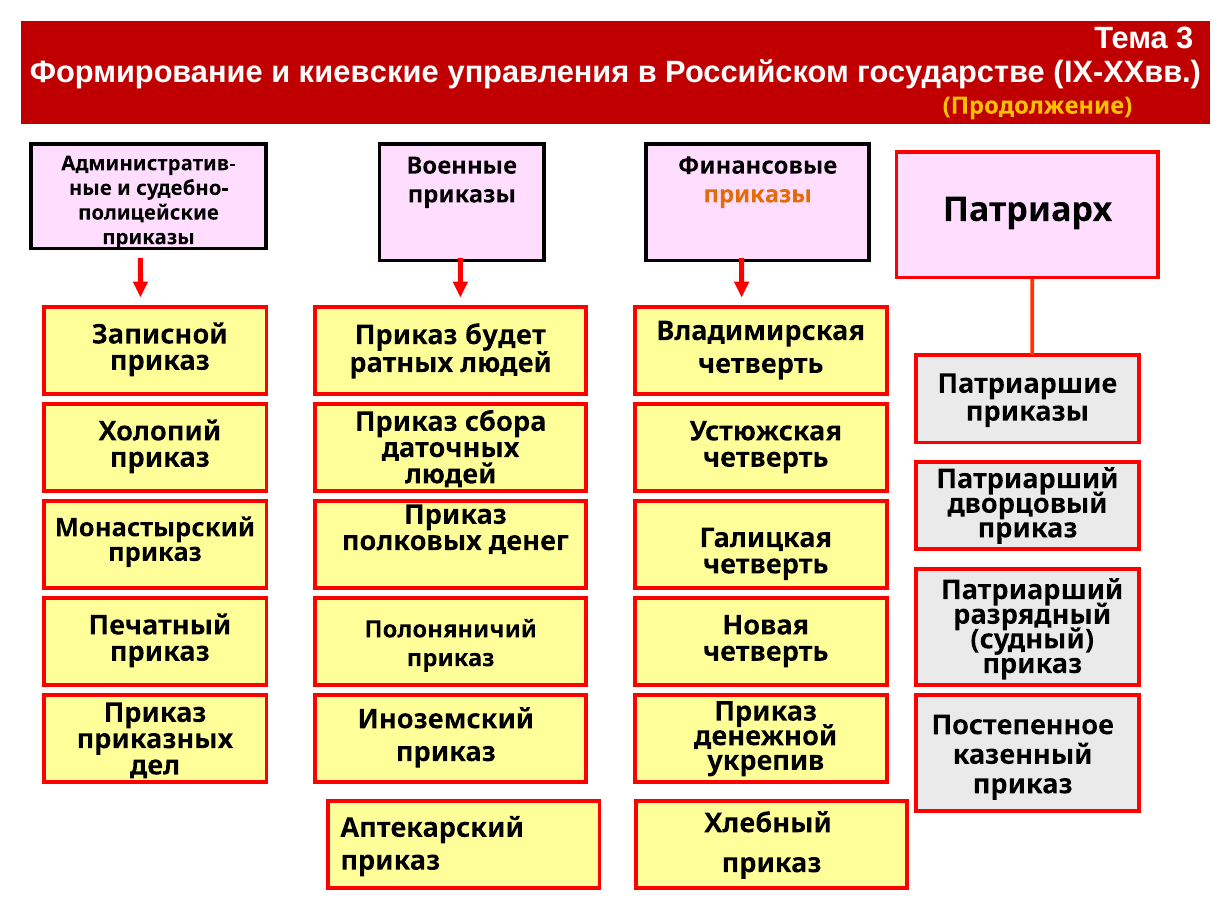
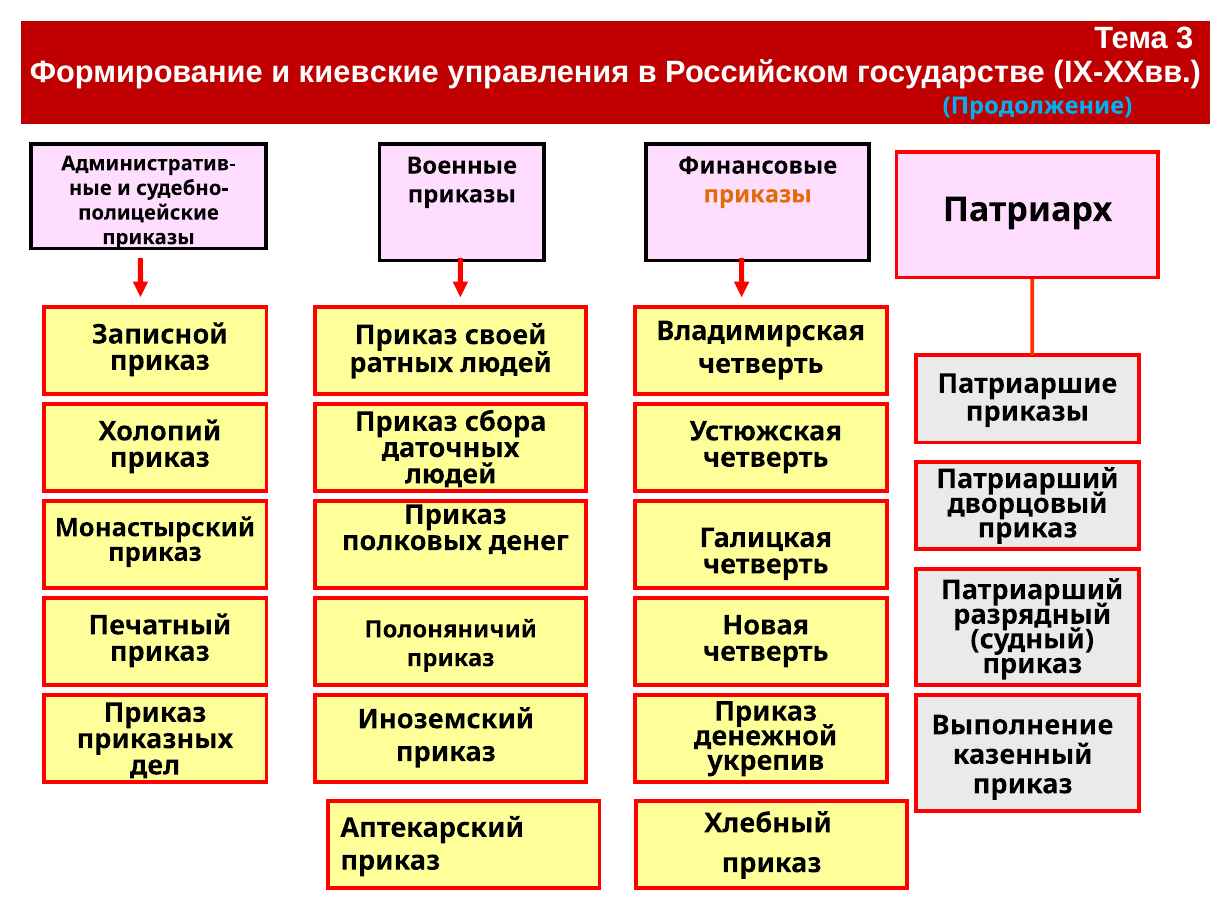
Продолжение colour: yellow -> light blue
будет: будет -> своей
Постепенное: Постепенное -> Выполнение
